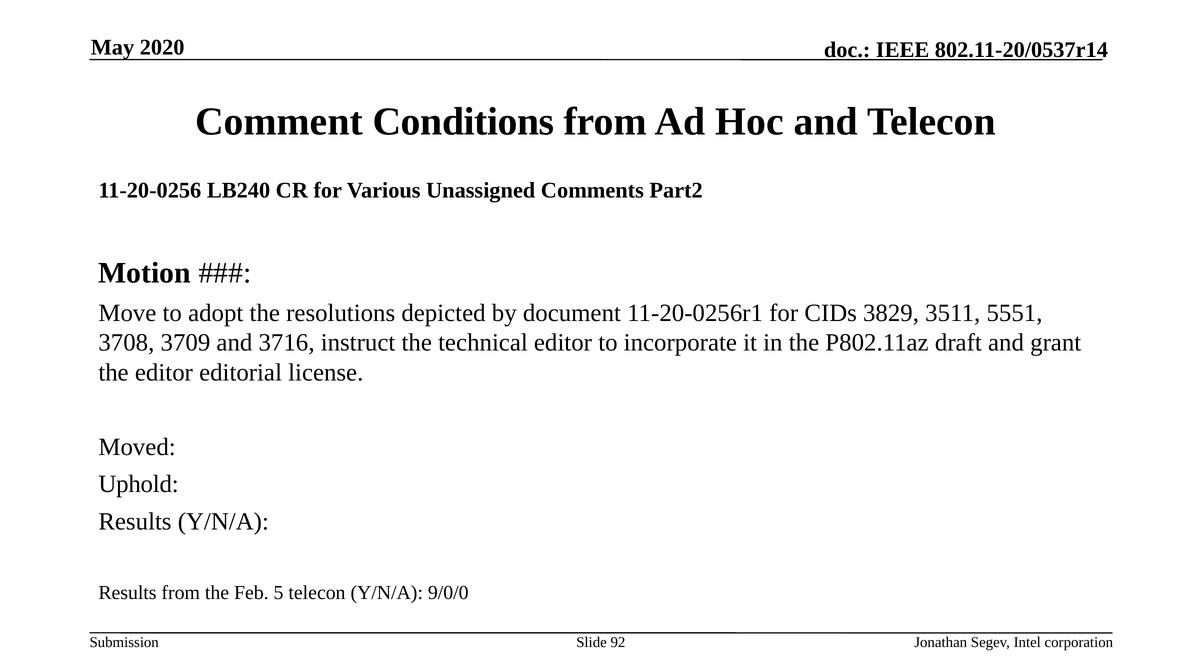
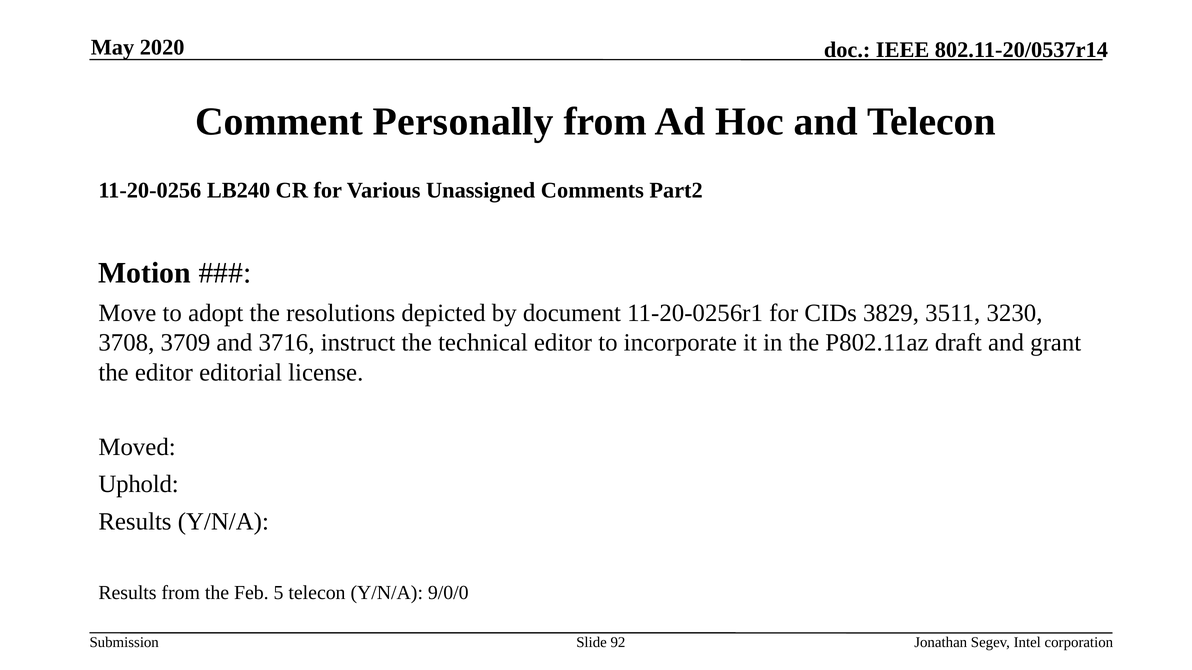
Conditions: Conditions -> Personally
5551: 5551 -> 3230
